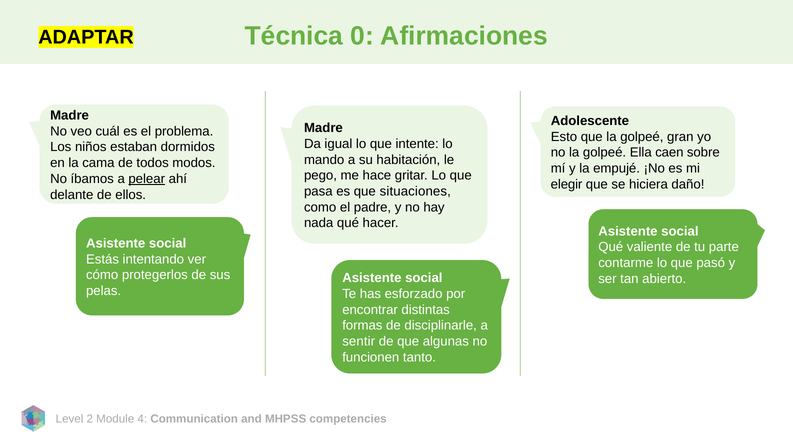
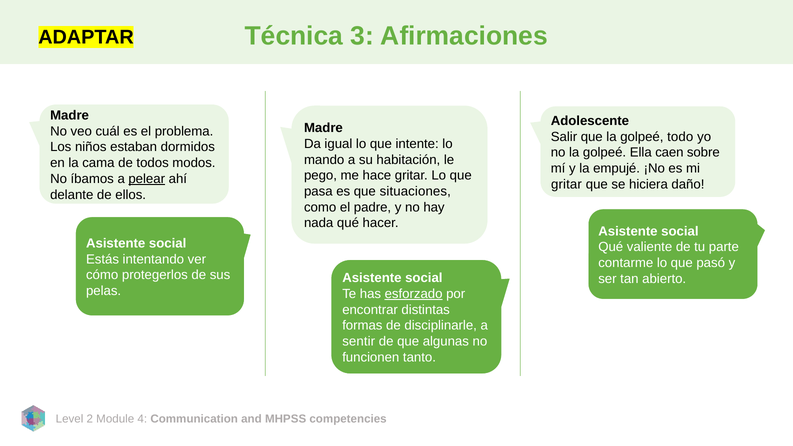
0: 0 -> 3
Esto: Esto -> Salir
gran: gran -> todo
elegir at (567, 184): elegir -> gritar
esforzado underline: none -> present
